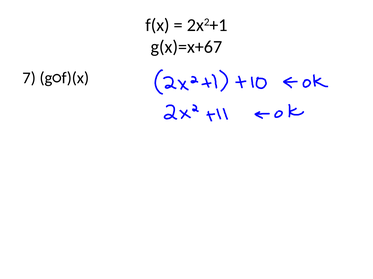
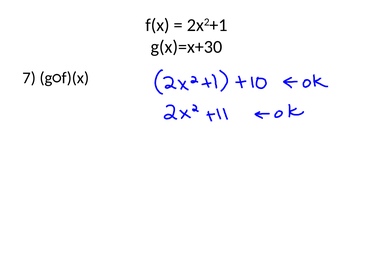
g(x)=x+67: g(x)=x+67 -> g(x)=x+30
